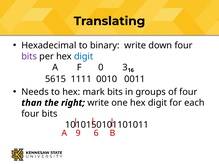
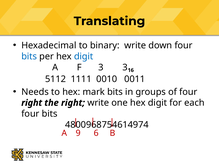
bits at (29, 56) colour: purple -> blue
F 0: 0 -> 3
5615: 5615 -> 5112
than at (32, 103): than -> right
1010150101101011: 1010150101101011 -> 4800968754614974
